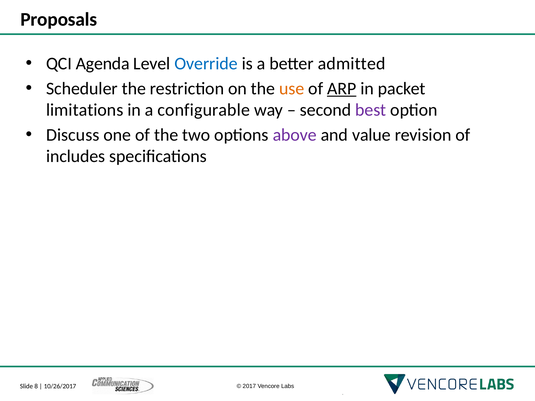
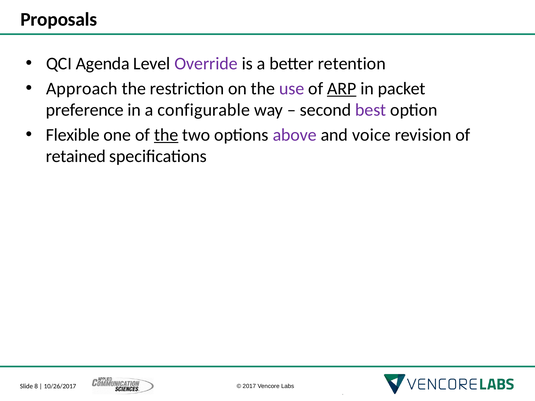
Override colour: blue -> purple
admitted: admitted -> retention
Scheduler: Scheduler -> Approach
use colour: orange -> purple
limitations: limitations -> preference
Discuss: Discuss -> Flexible
the at (166, 135) underline: none -> present
value: value -> voice
includes: includes -> retained
